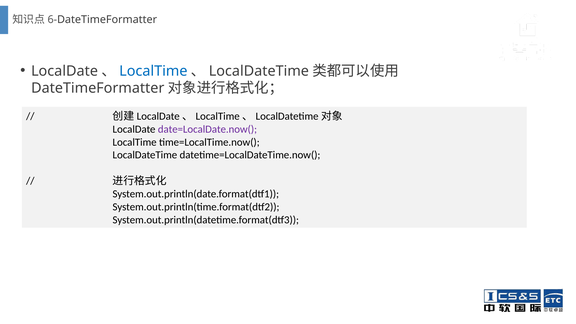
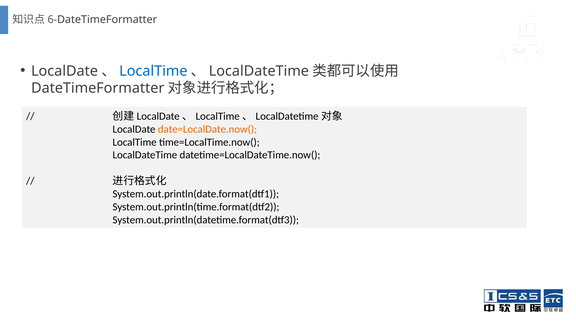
date=LocalDate.now( colour: purple -> orange
